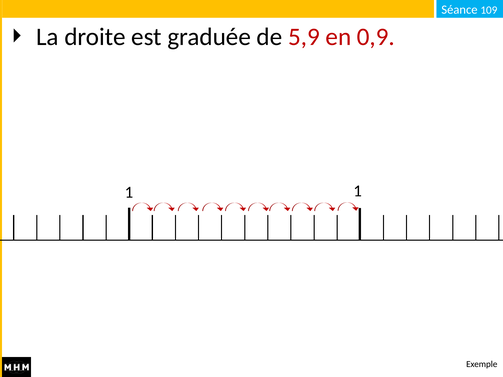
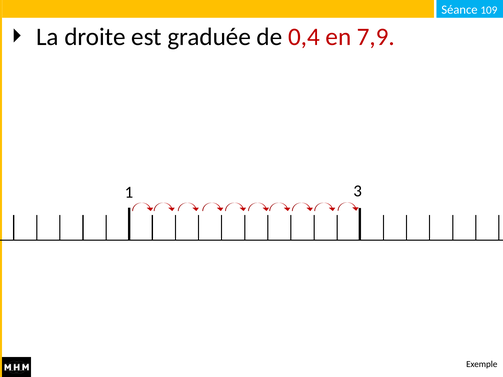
5,9: 5,9 -> 0,4
0,9: 0,9 -> 7,9
1 1: 1 -> 3
